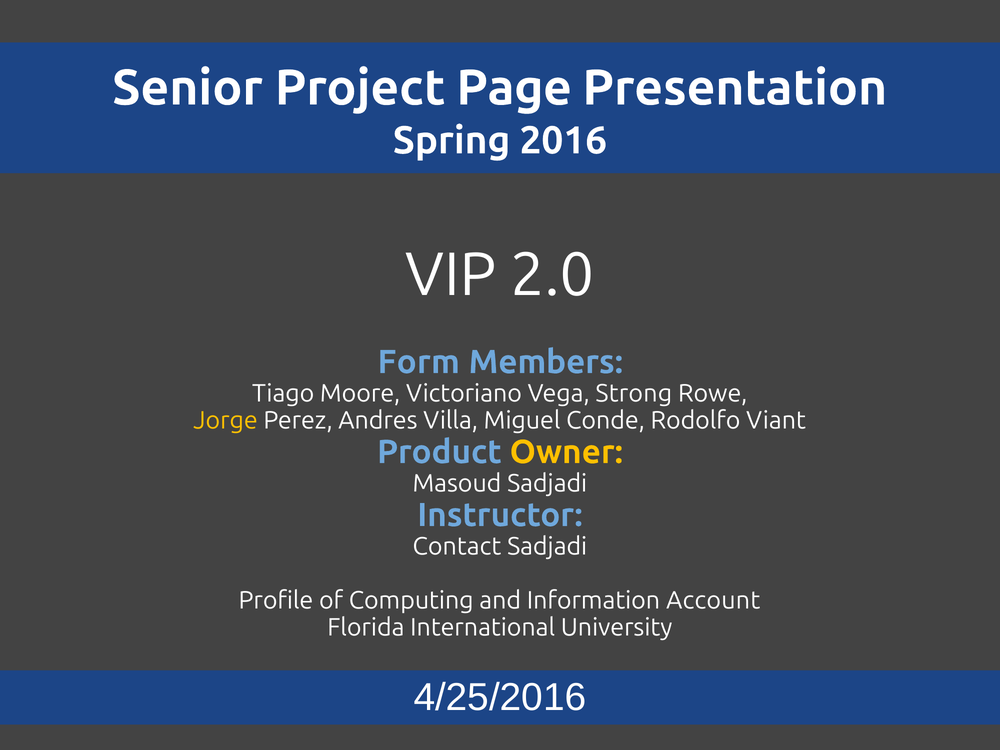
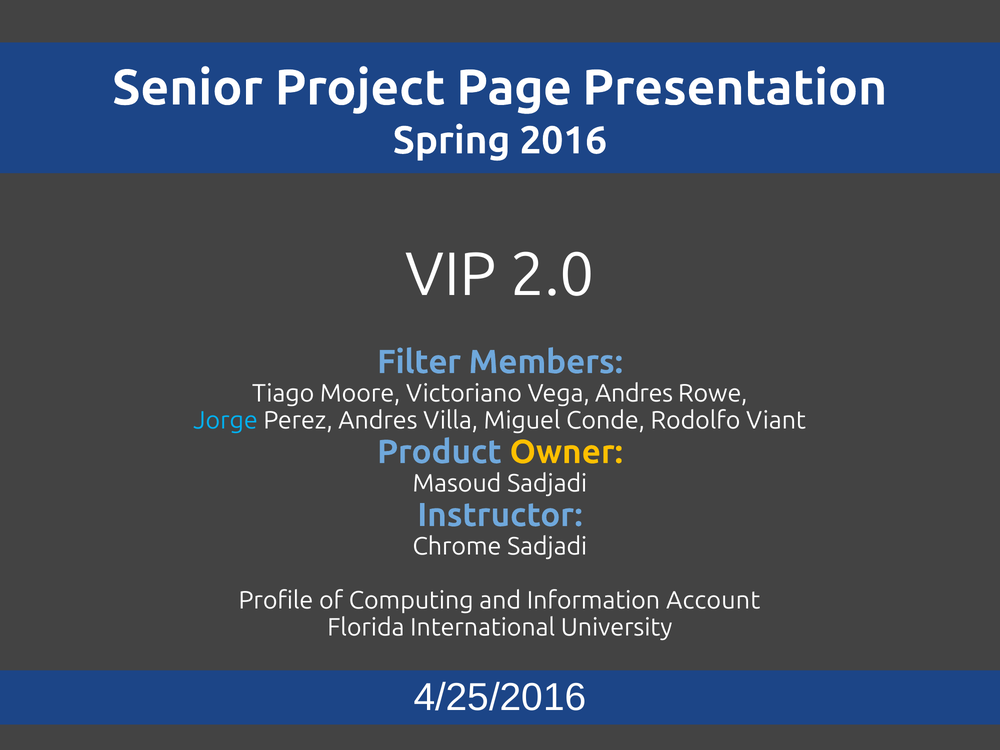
Form: Form -> Filter
Vega Strong: Strong -> Andres
Jorge colour: yellow -> light blue
Contact: Contact -> Chrome
